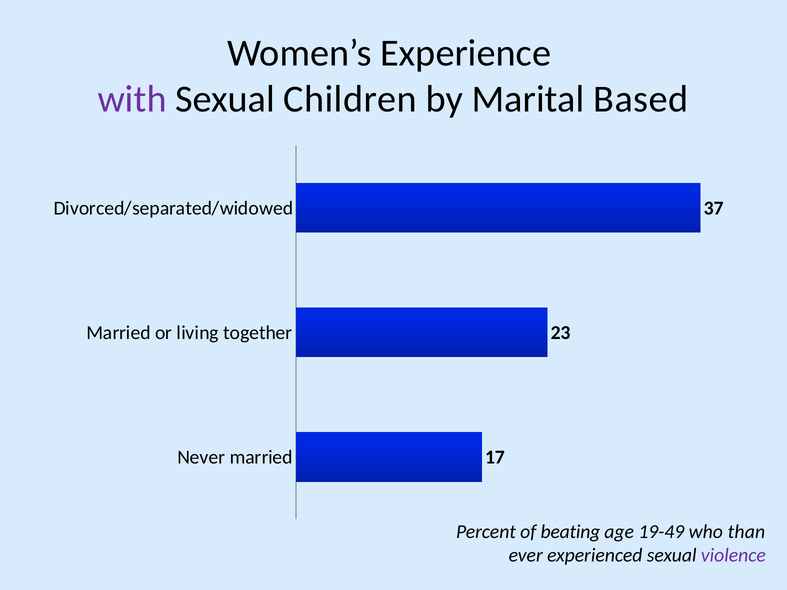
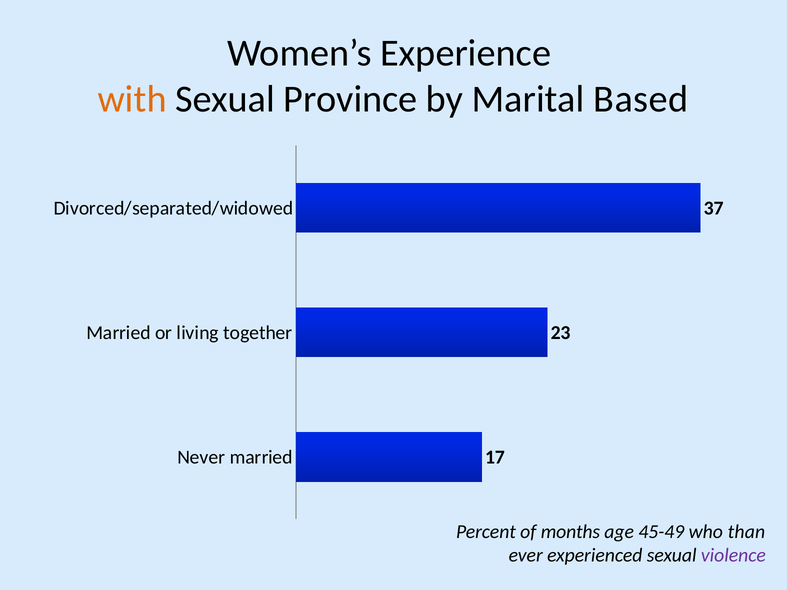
with colour: purple -> orange
Children: Children -> Province
beating: beating -> months
19-49: 19-49 -> 45-49
